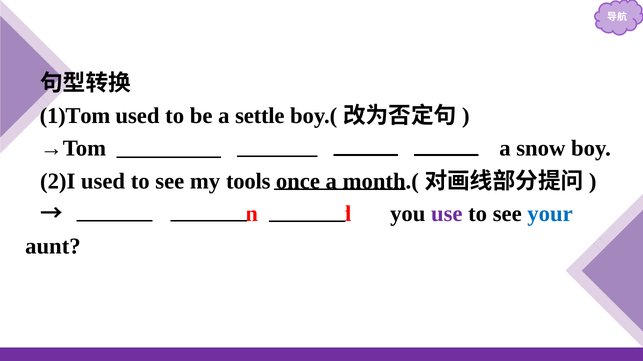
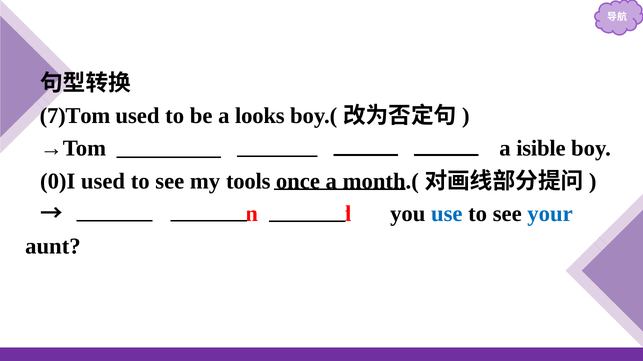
1)Tom: 1)Tom -> 7)Tom
settle: settle -> looks
snow: snow -> isible
2)I: 2)I -> 0)I
use at (447, 214) colour: purple -> blue
